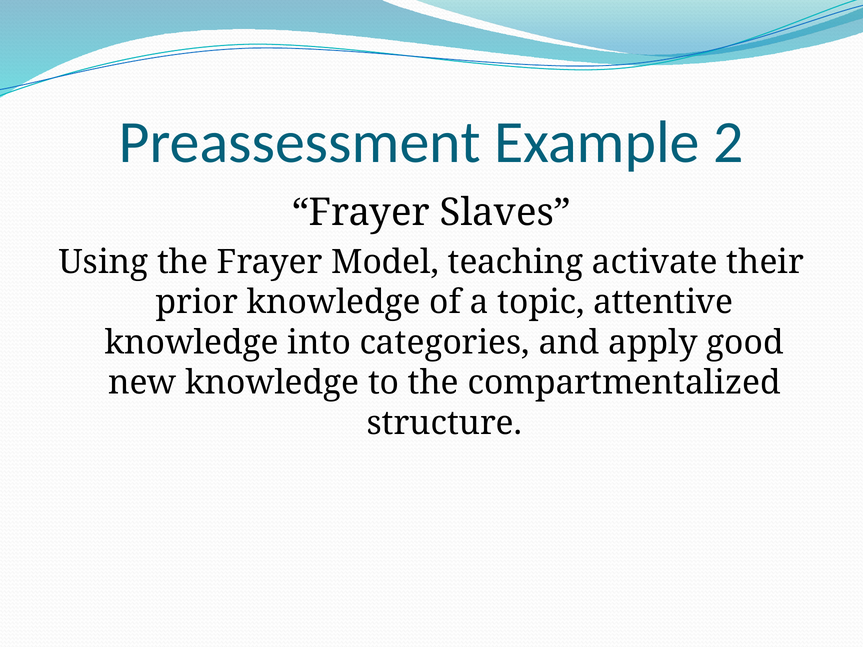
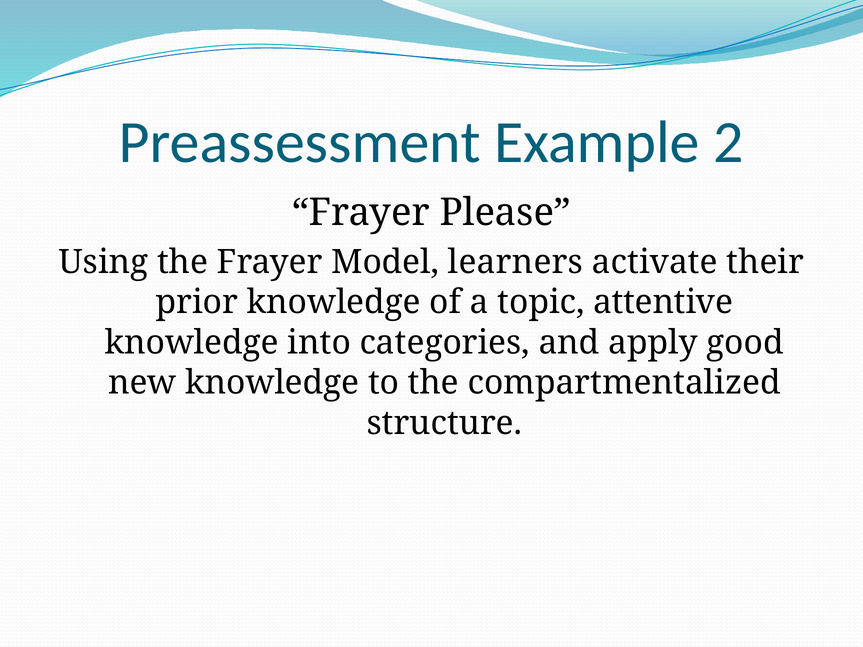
Slaves: Slaves -> Please
teaching: teaching -> learners
